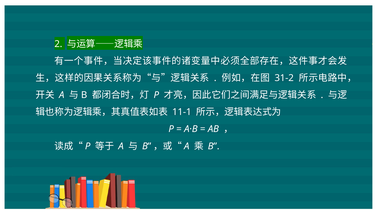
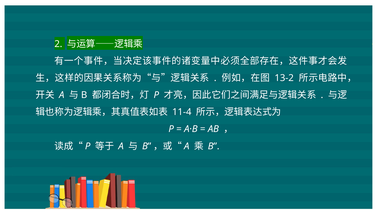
31-2: 31-2 -> 13-2
11-1: 11-1 -> 11-4
